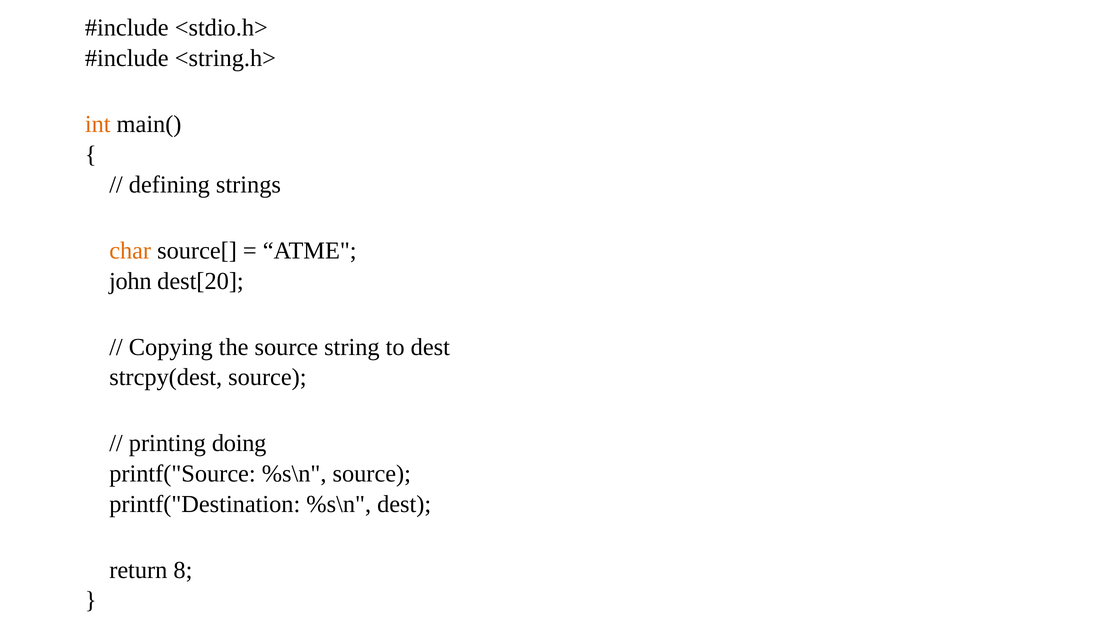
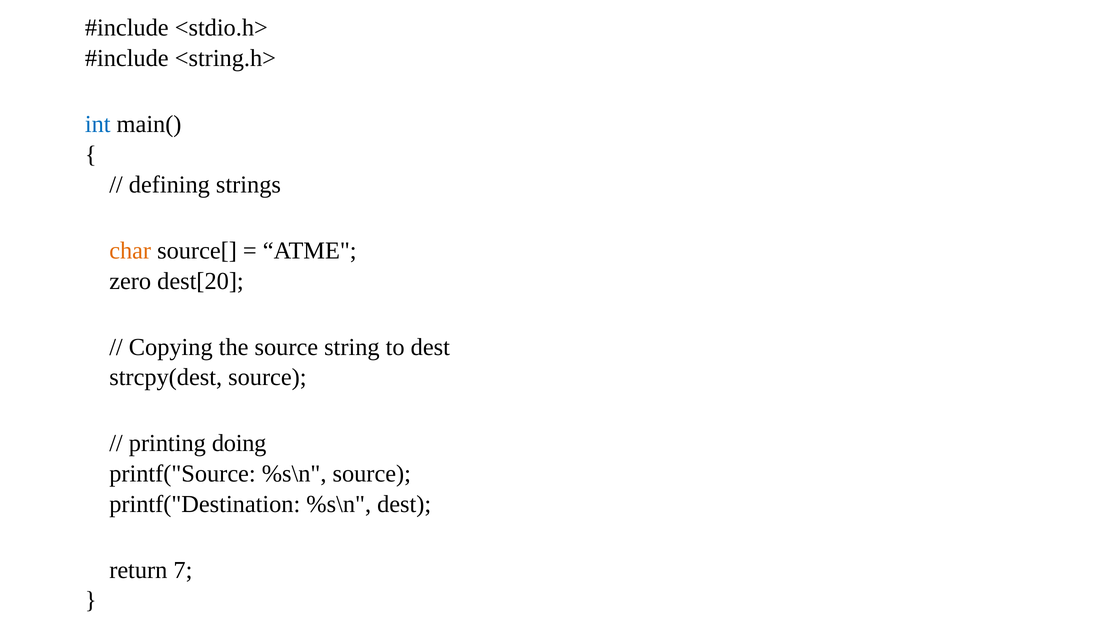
int colour: orange -> blue
john: john -> zero
8: 8 -> 7
